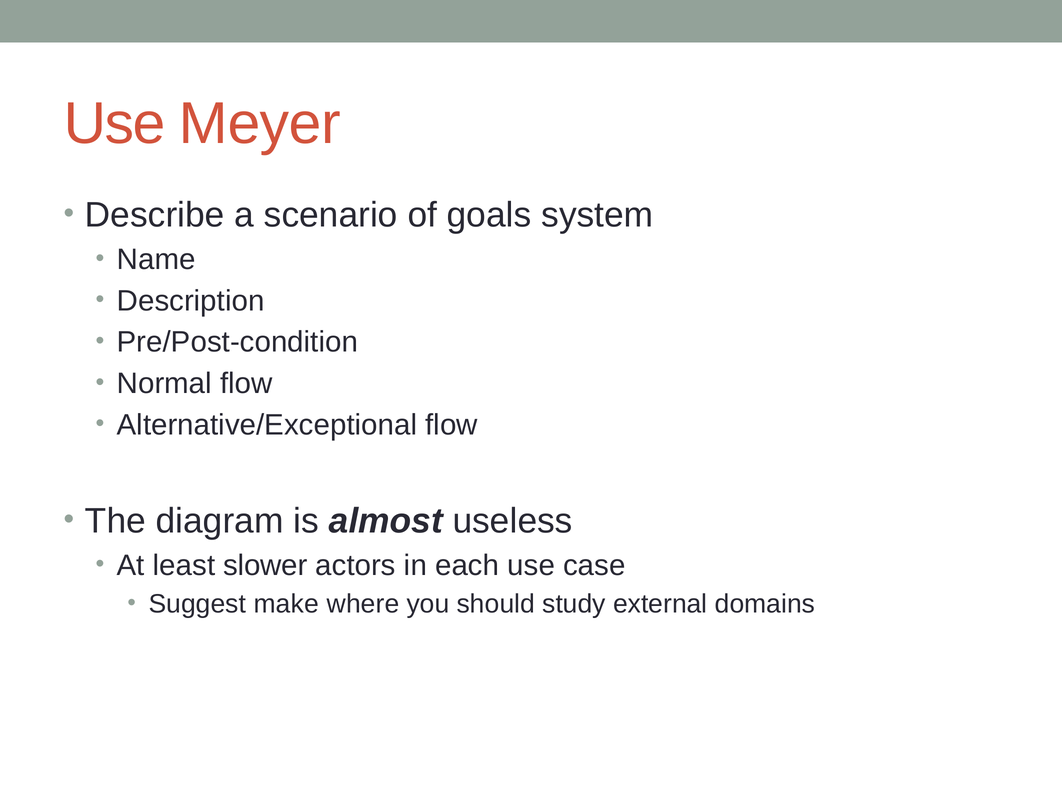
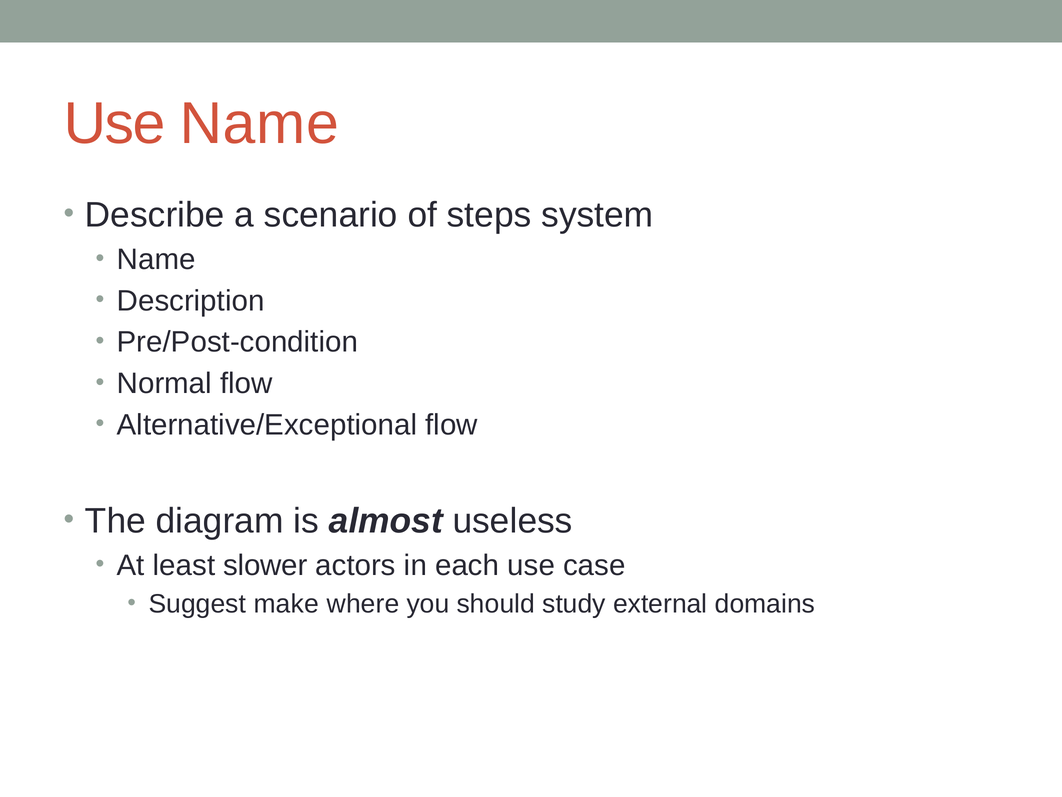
Use Meyer: Meyer -> Name
goals: goals -> steps
